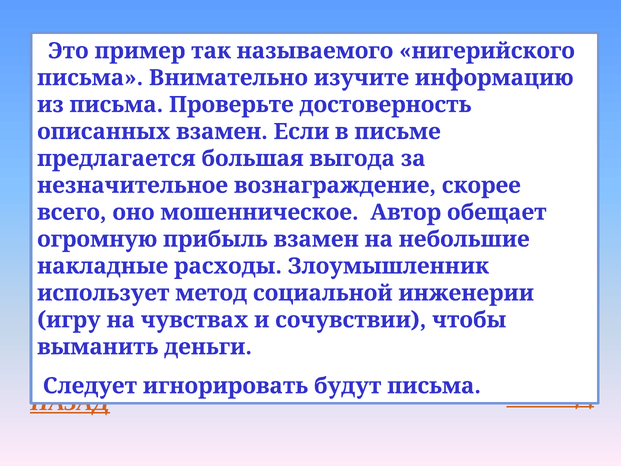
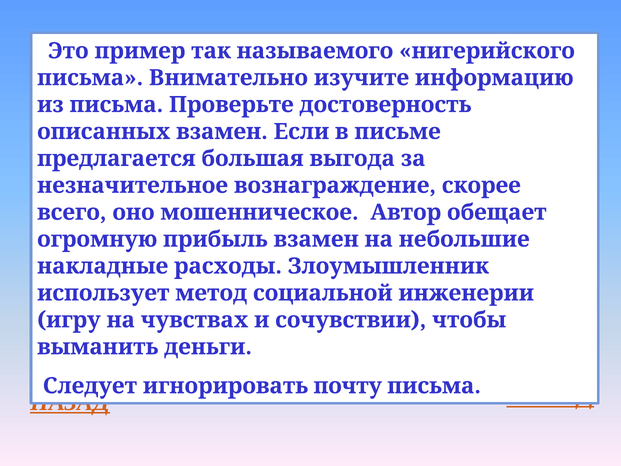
будут: будут -> почту
